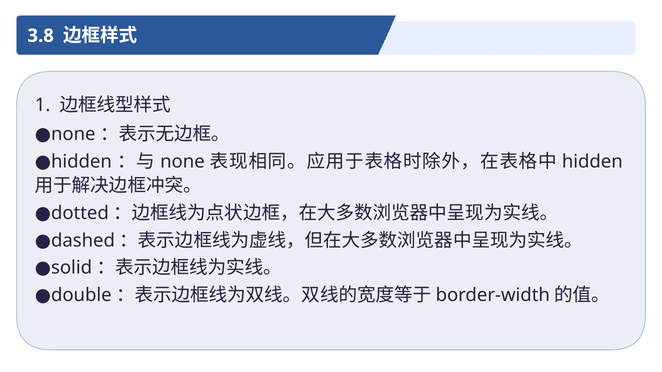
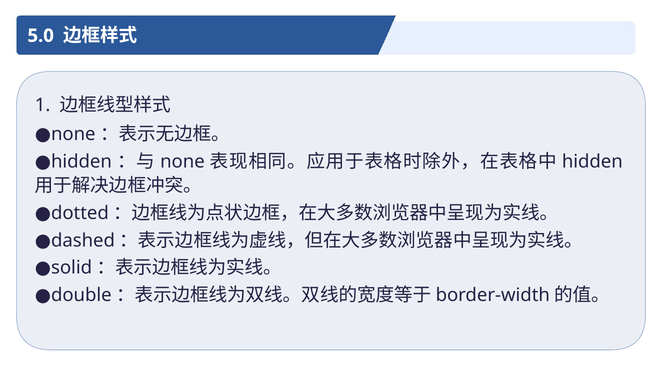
3.8: 3.8 -> 5.0
